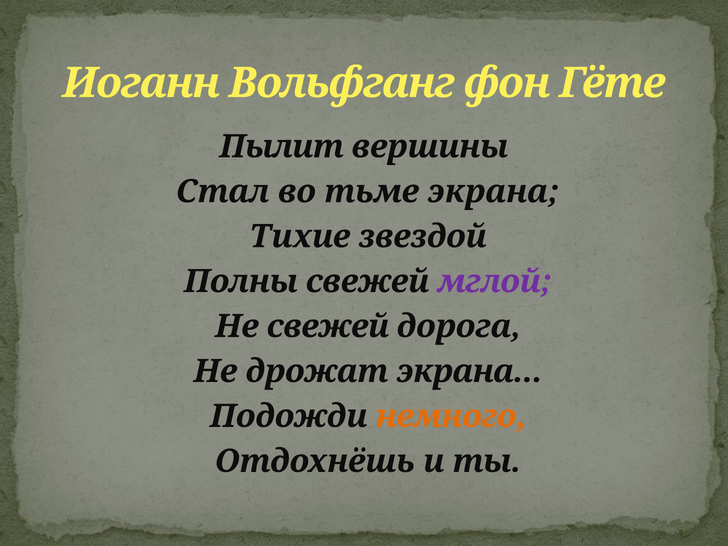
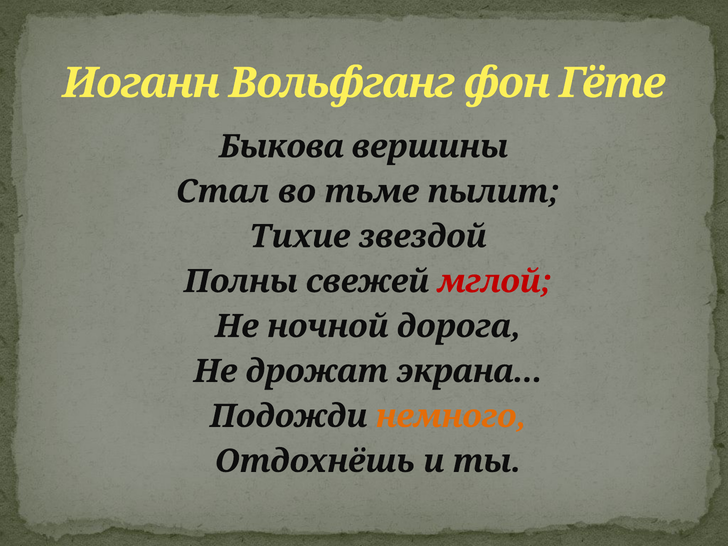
Пылит: Пылит -> Быкова
тьме экрана: экрана -> пылит
мглой colour: purple -> red
Не свежей: свежей -> ночной
